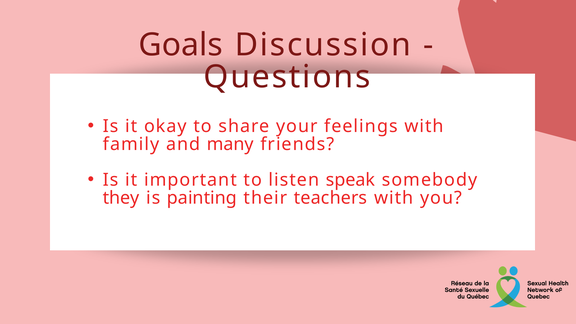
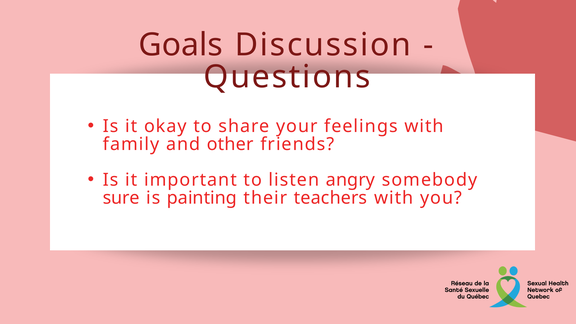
many: many -> other
speak: speak -> angry
they: they -> sure
